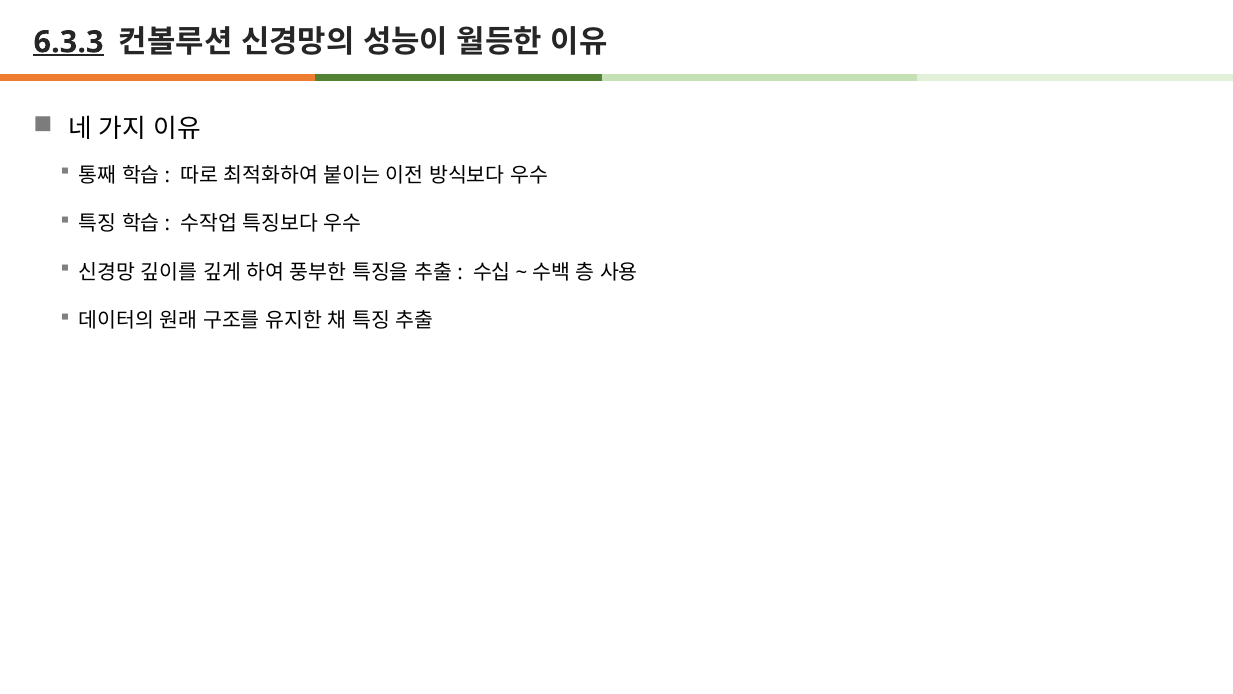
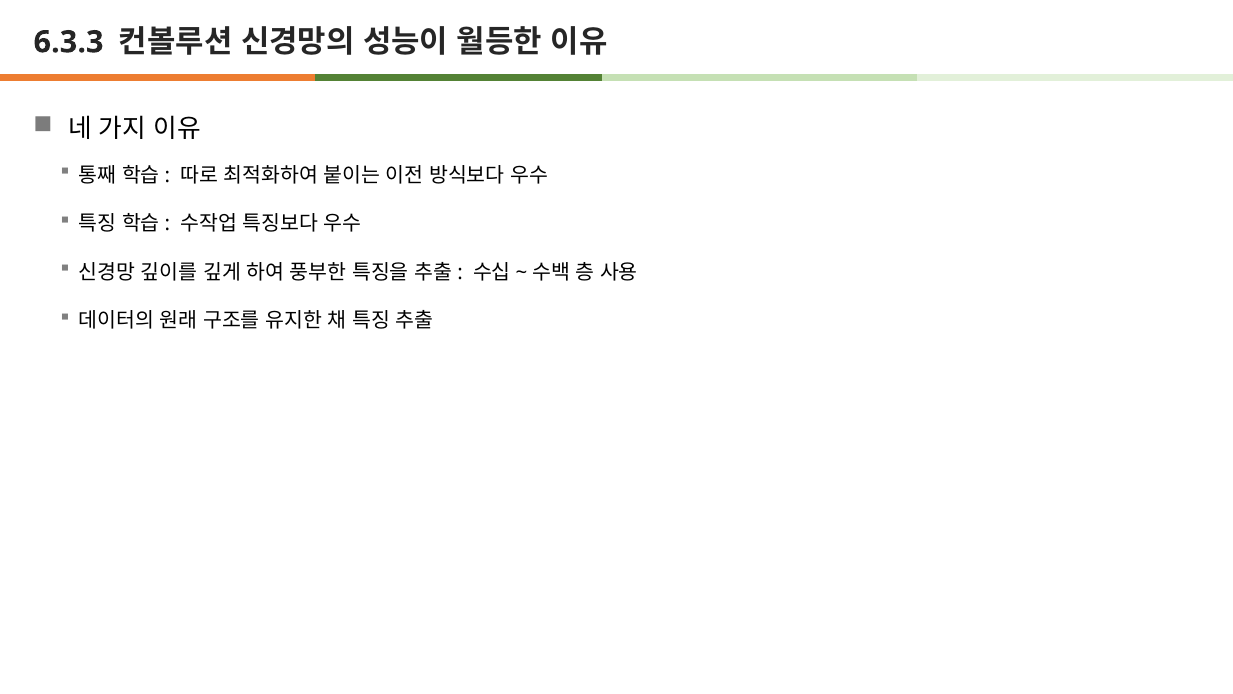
6.3.3 underline: present -> none
